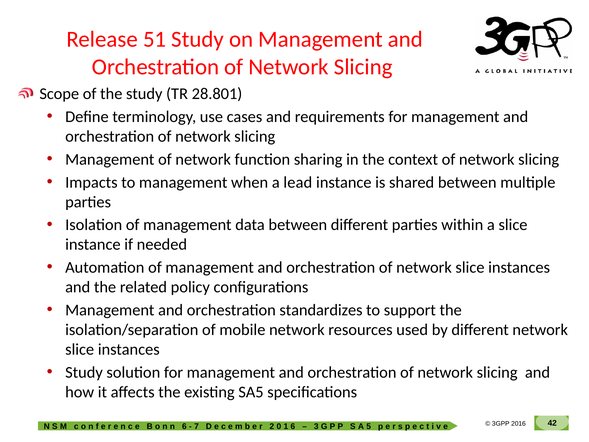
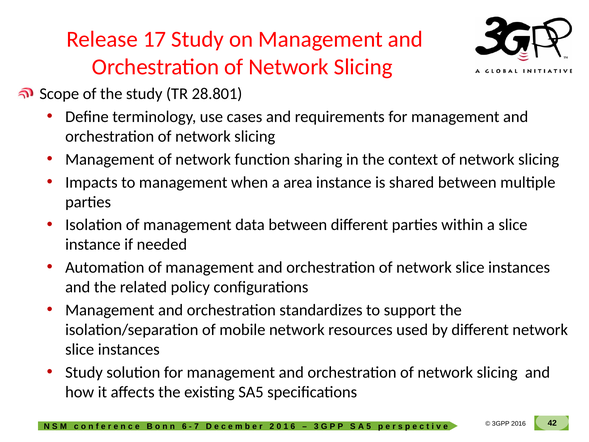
51: 51 -> 17
lead: lead -> area
